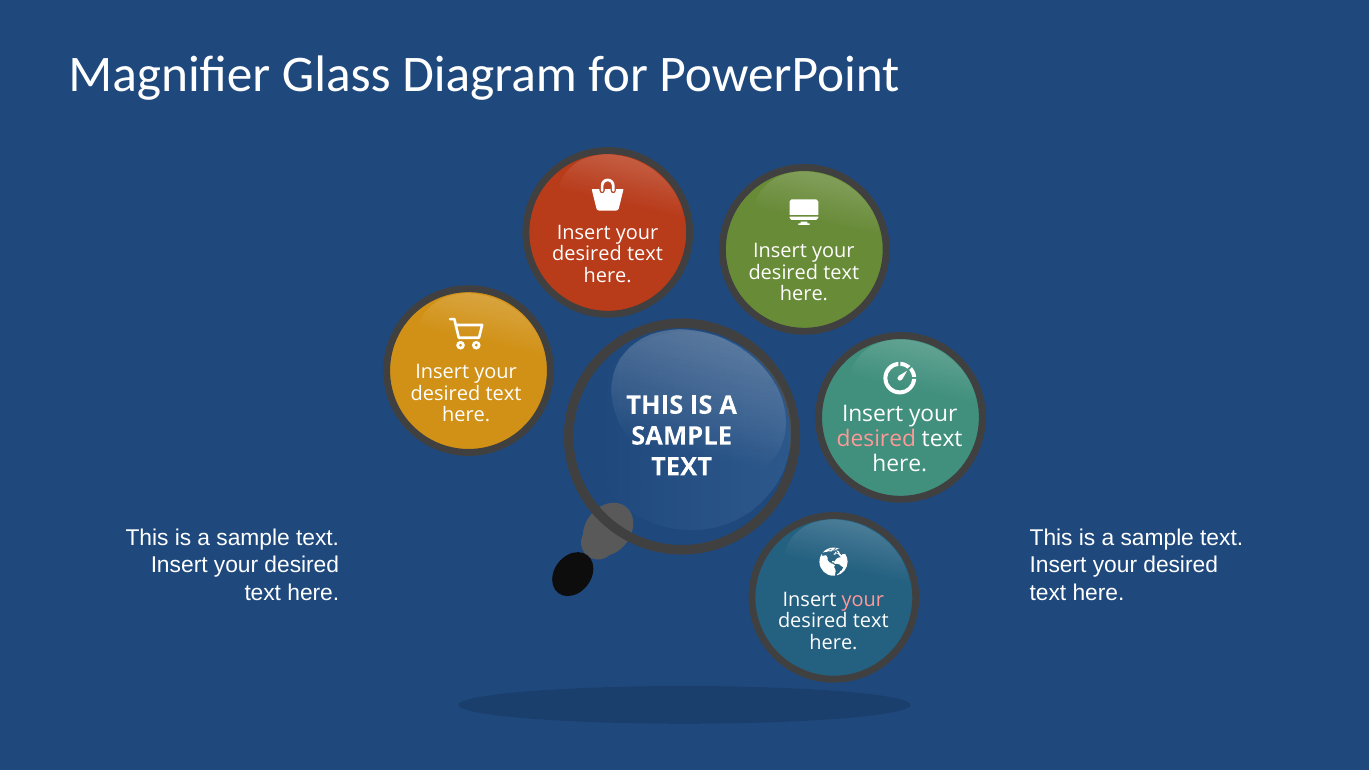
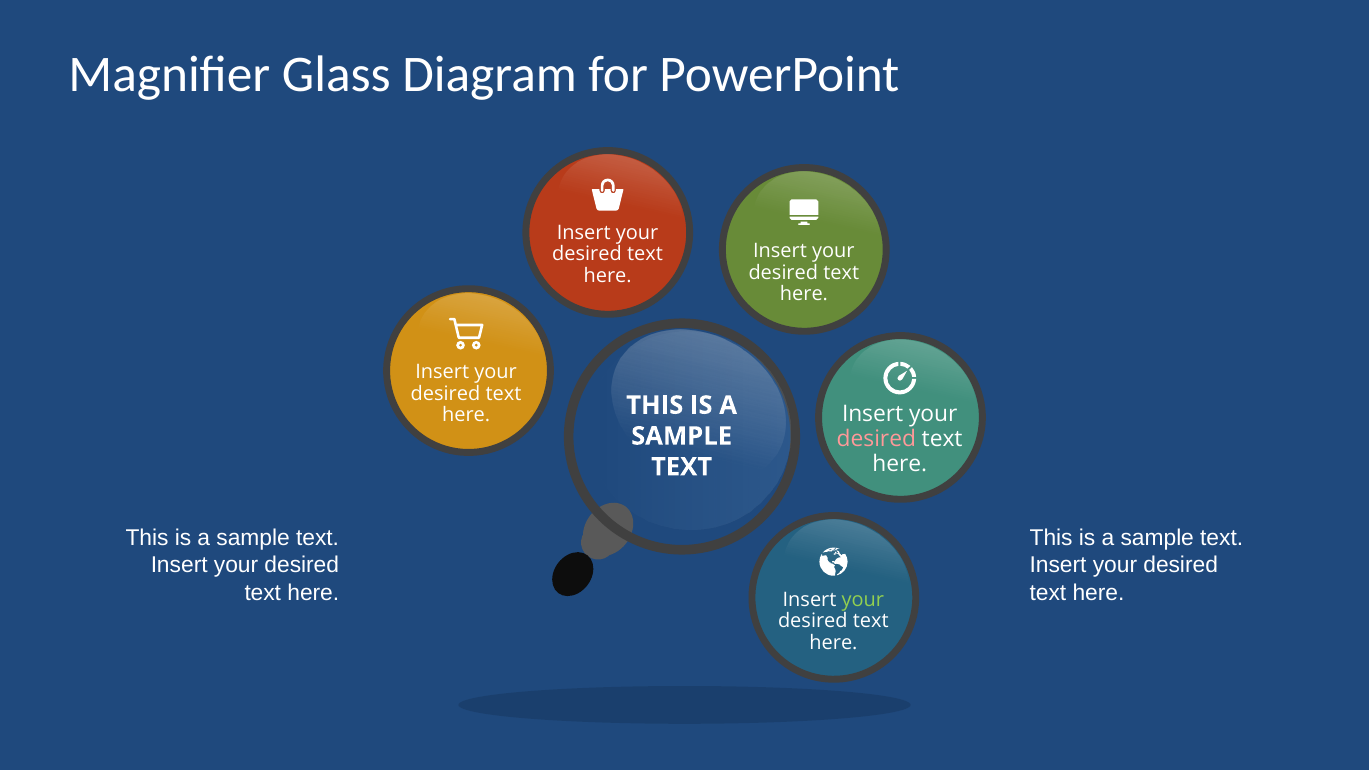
your at (863, 600) colour: pink -> light green
